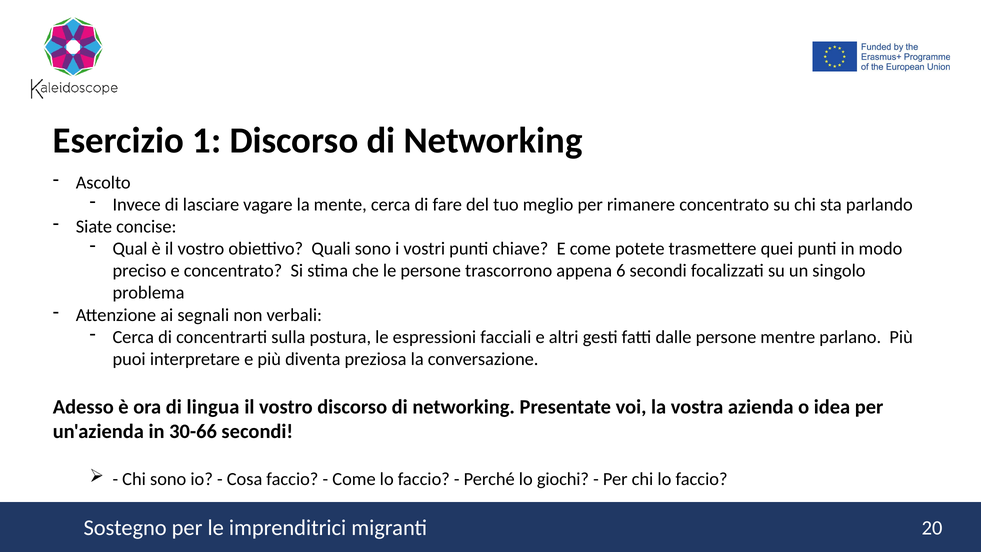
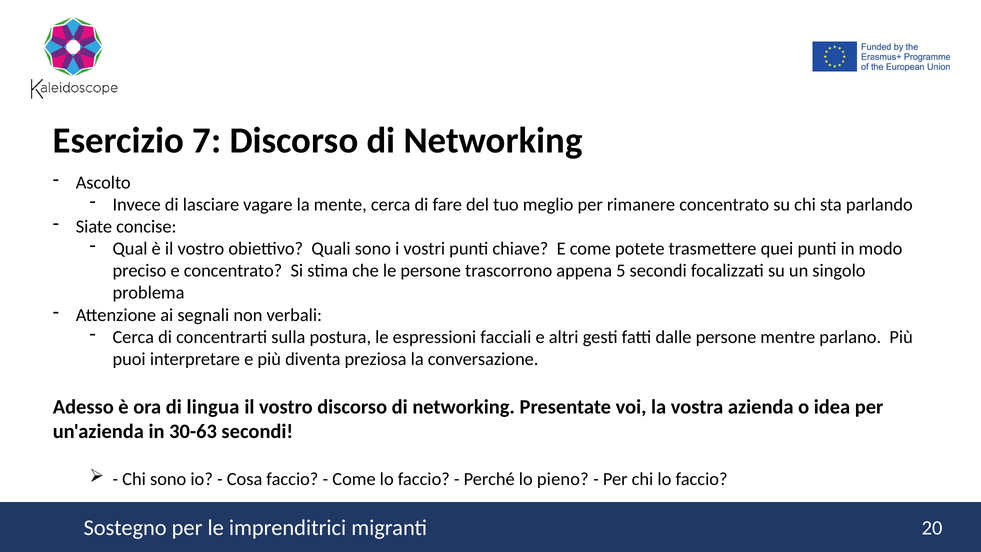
1: 1 -> 7
6: 6 -> 5
30-66: 30-66 -> 30-63
giochi: giochi -> pieno
